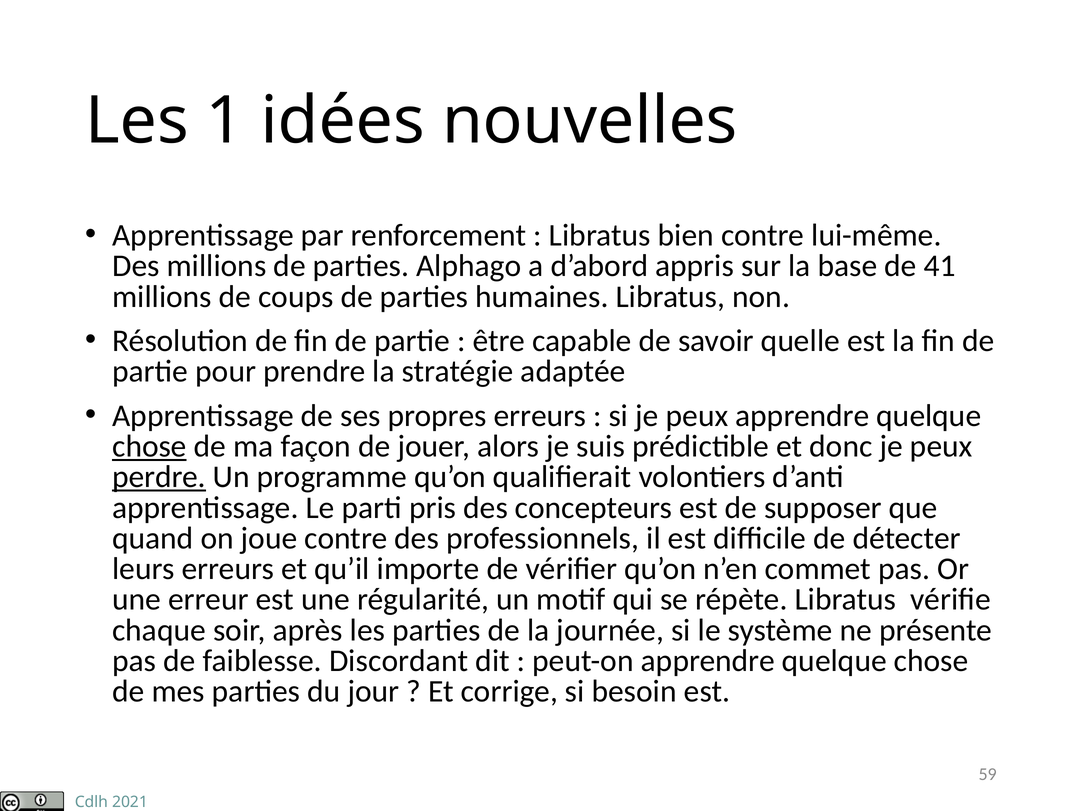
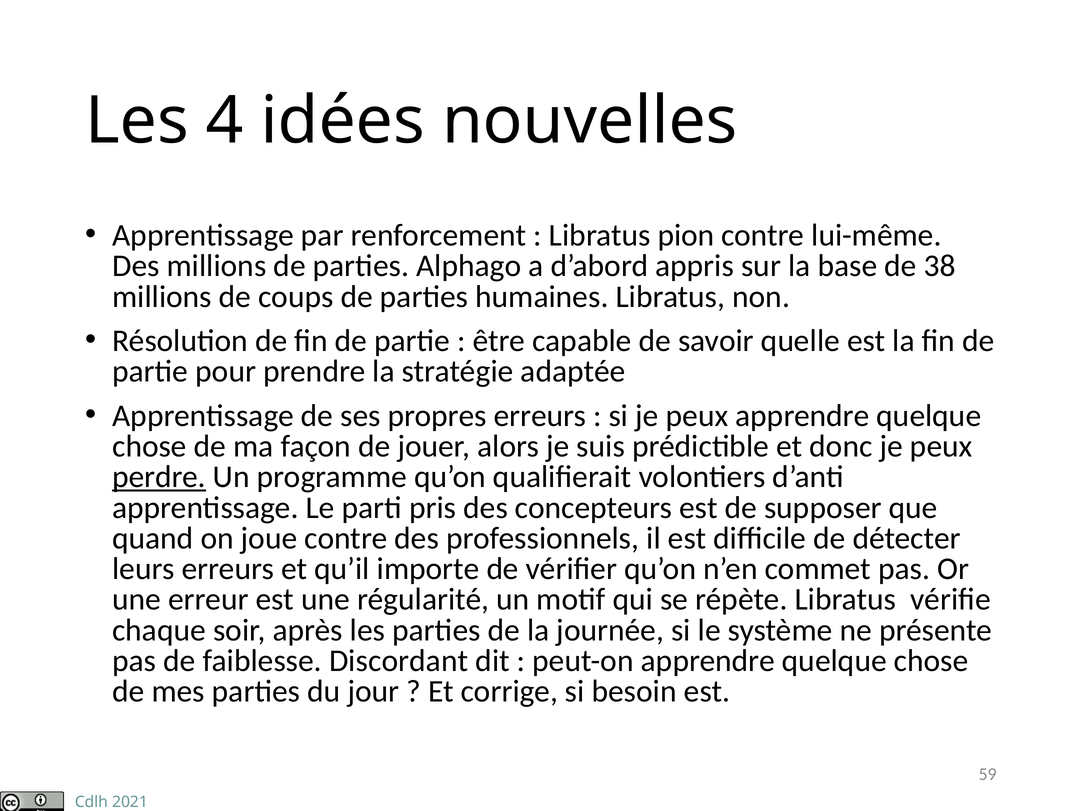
1: 1 -> 4
bien: bien -> pion
41: 41 -> 38
chose at (149, 447) underline: present -> none
